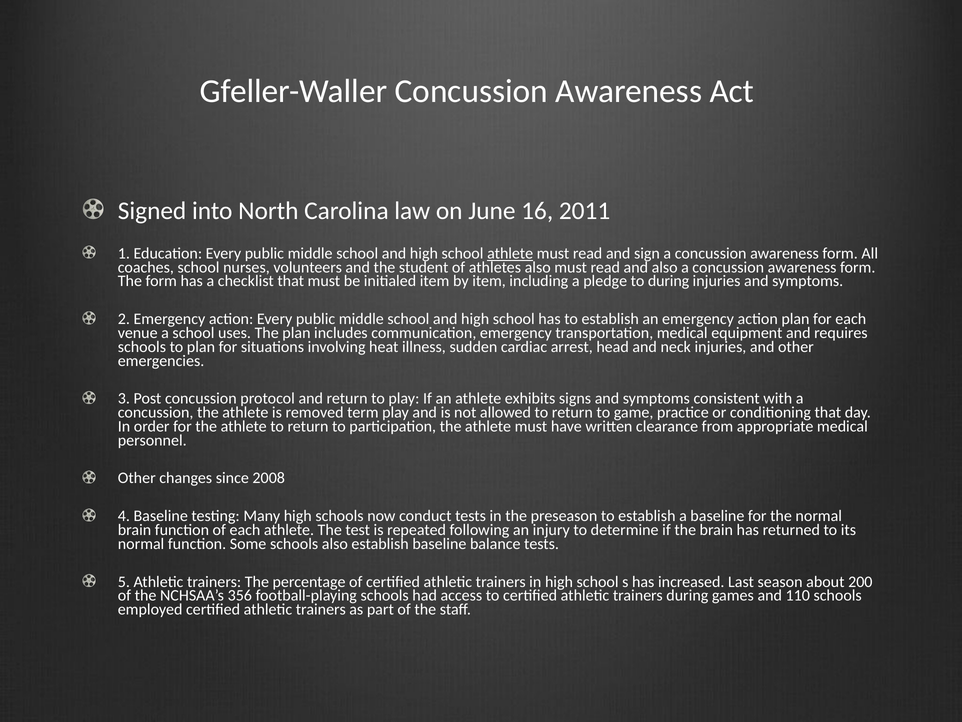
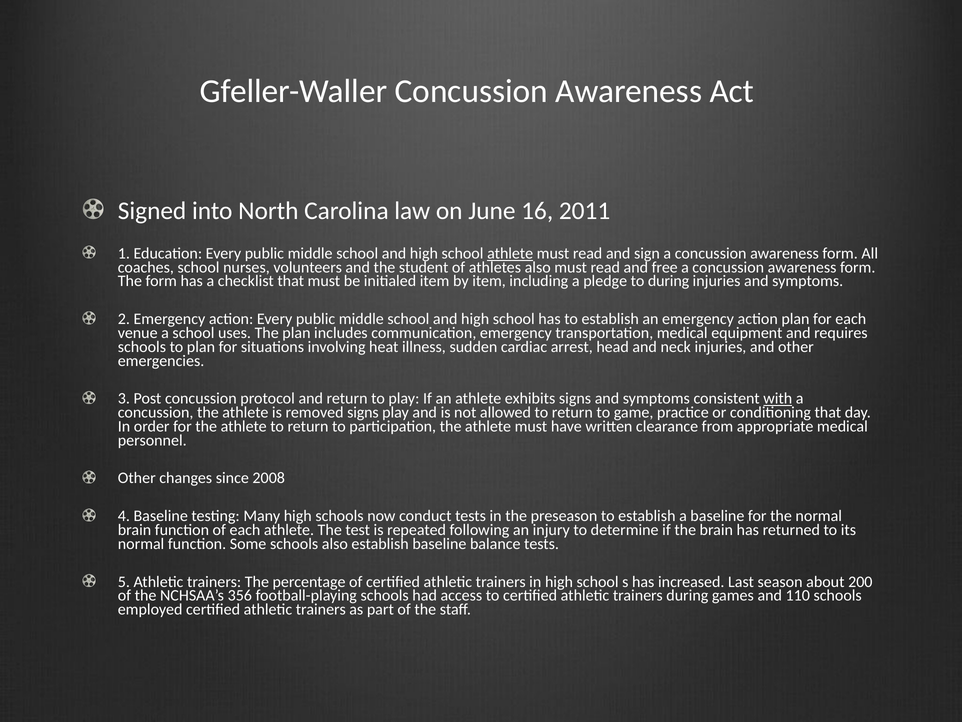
and also: also -> free
with underline: none -> present
removed term: term -> signs
